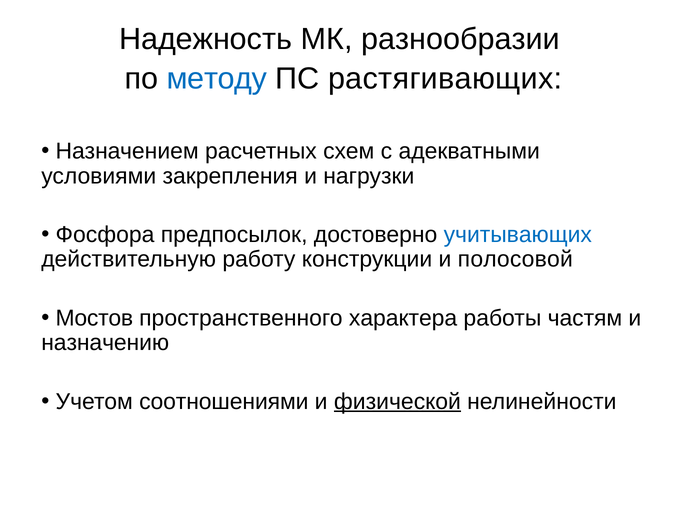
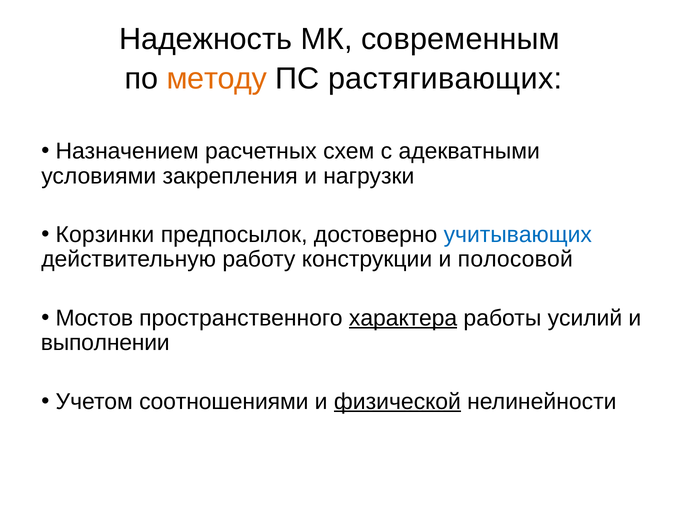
разнообразии: разнообразии -> современным
методу colour: blue -> orange
Фосфора: Фосфора -> Корзинки
характера underline: none -> present
частям: частям -> усилий
назначению: назначению -> выполнении
